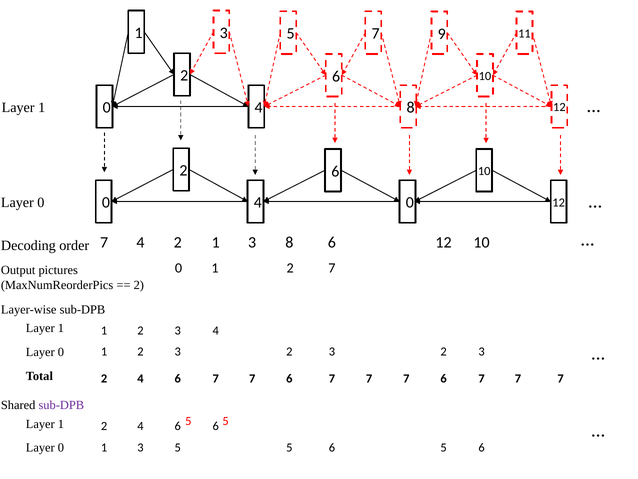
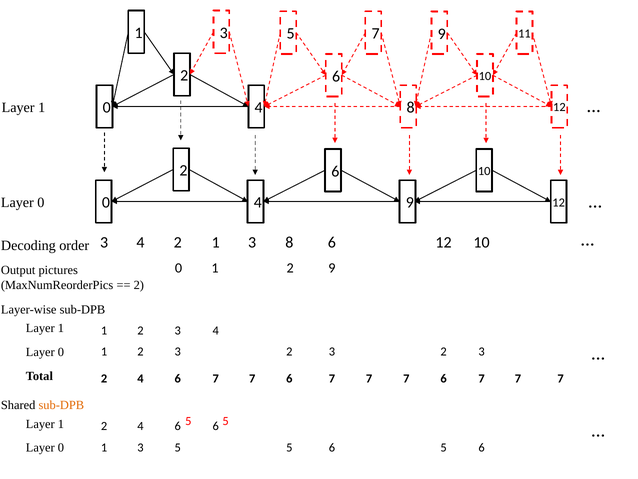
4 0: 0 -> 9
order 7: 7 -> 3
1 7: 7 -> 9
sub-DPB at (61, 405) colour: purple -> orange
